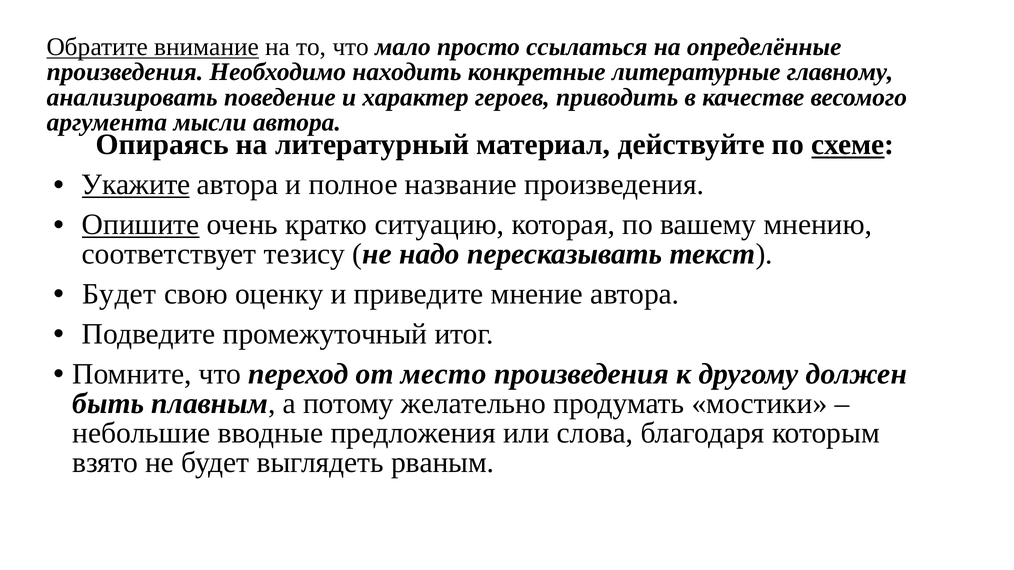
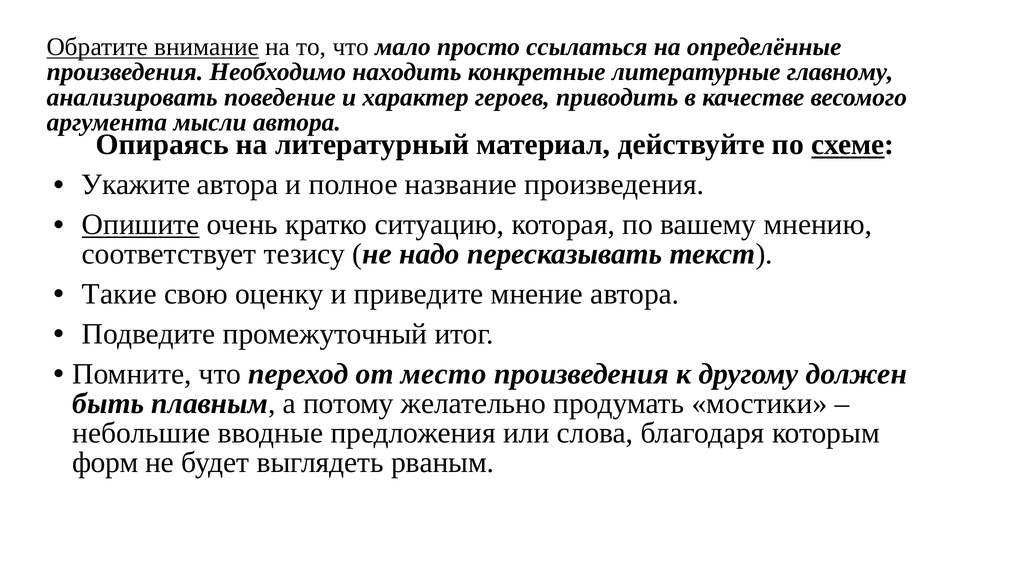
Укажите underline: present -> none
Будет at (119, 294): Будет -> Такие
взято: взято -> форм
